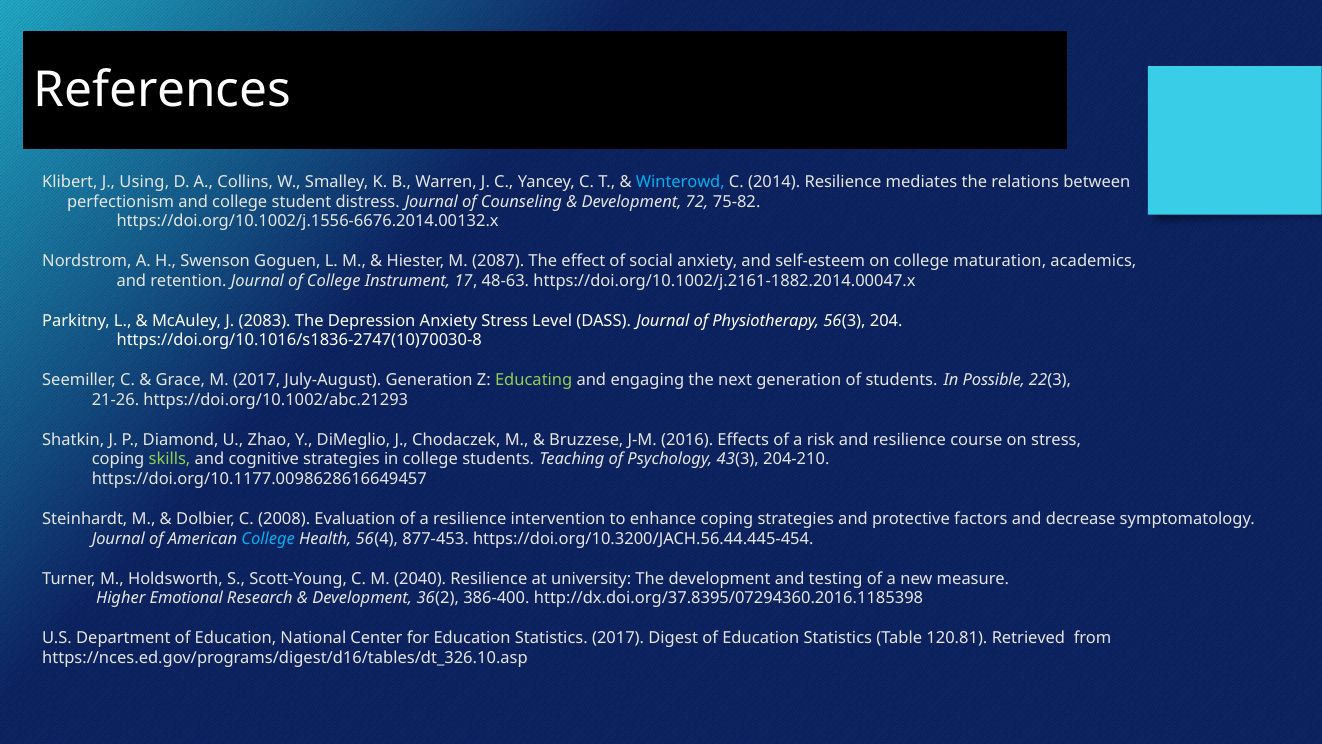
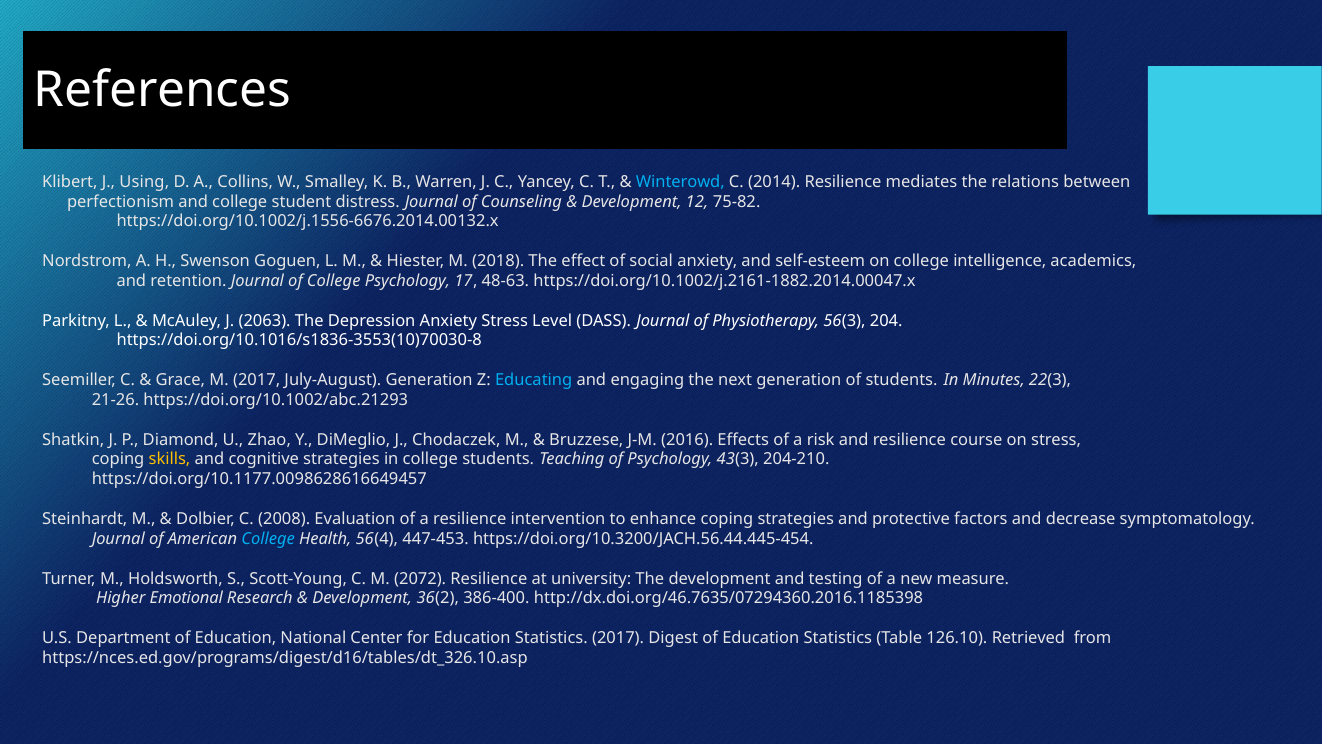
72: 72 -> 12
2087: 2087 -> 2018
maturation: maturation -> intelligence
College Instrument: Instrument -> Psychology
2083: 2083 -> 2063
https://doi.org/10.1016/s1836-2747(10)70030-8: https://doi.org/10.1016/s1836-2747(10)70030-8 -> https://doi.org/10.1016/s1836-3553(10)70030-8
Educating colour: light green -> light blue
Possible: Possible -> Minutes
skills colour: light green -> yellow
877-453: 877-453 -> 447-453
2040: 2040 -> 2072
http://dx.doi.org/37.8395/07294360.2016.1185398: http://dx.doi.org/37.8395/07294360.2016.1185398 -> http://dx.doi.org/46.7635/07294360.2016.1185398
120.81: 120.81 -> 126.10
